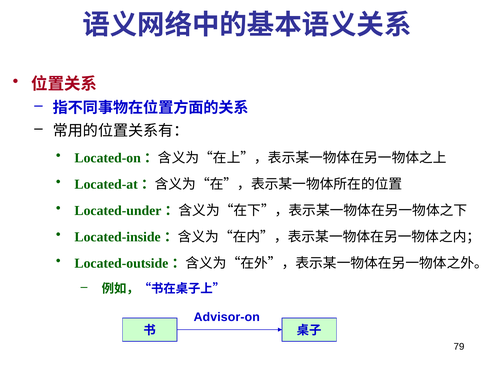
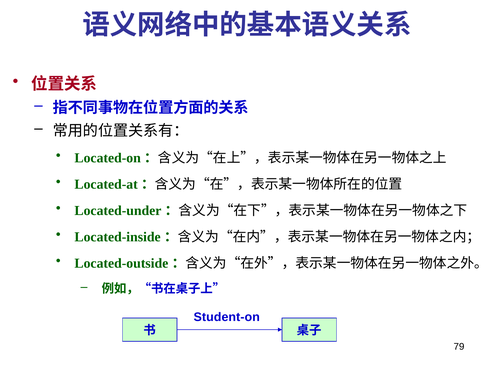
Advisor-on: Advisor-on -> Student-on
